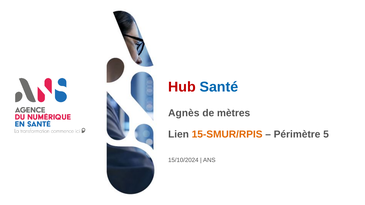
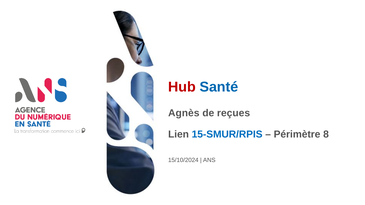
mètres: mètres -> reçues
15-SMUR/RPIS colour: orange -> blue
5: 5 -> 8
